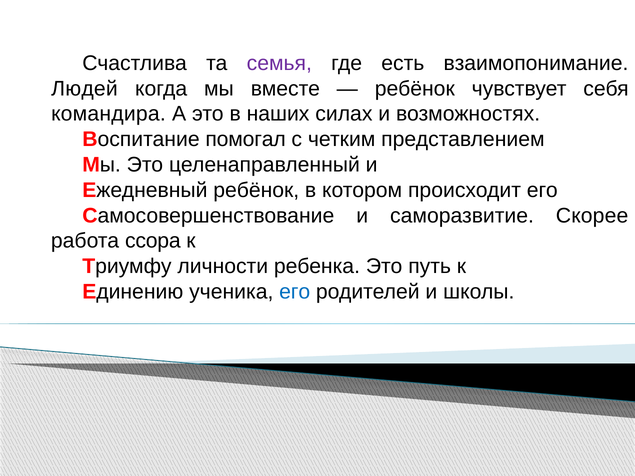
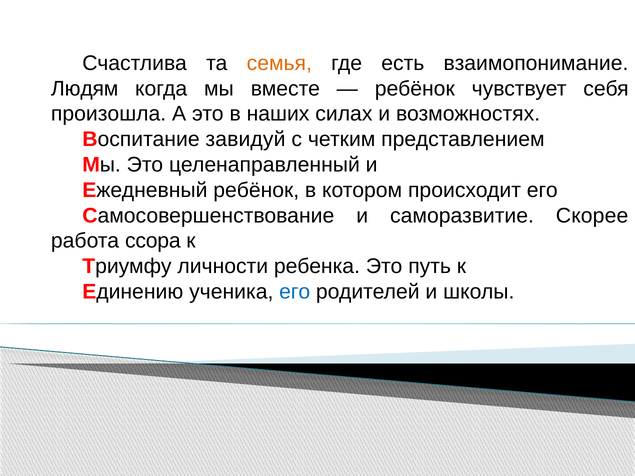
семья colour: purple -> orange
Людей: Людей -> Людям
командира: командира -> произошла
помогал: помогал -> завидуй
